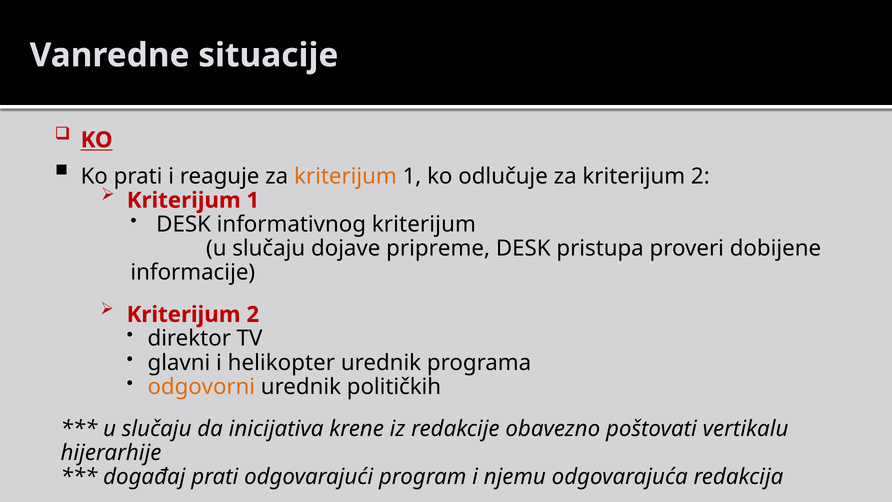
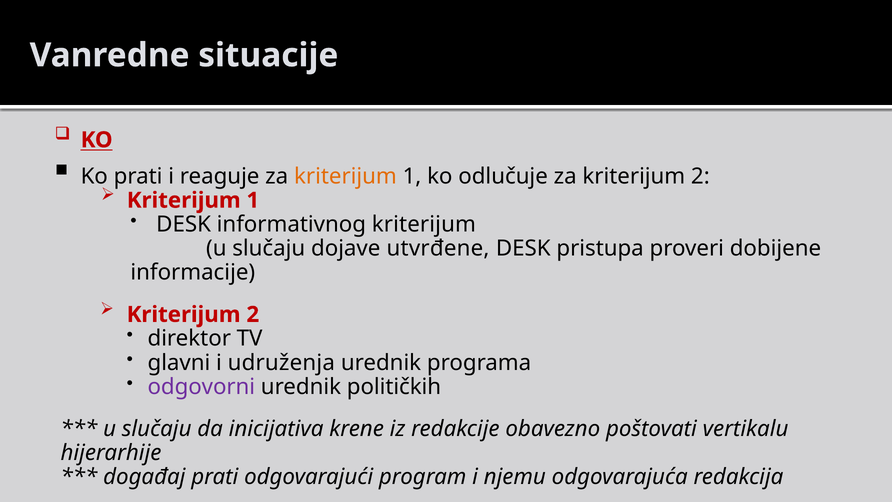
pripreme: pripreme -> utvrđene
helikopter: helikopter -> udruženja
odgovorni colour: orange -> purple
